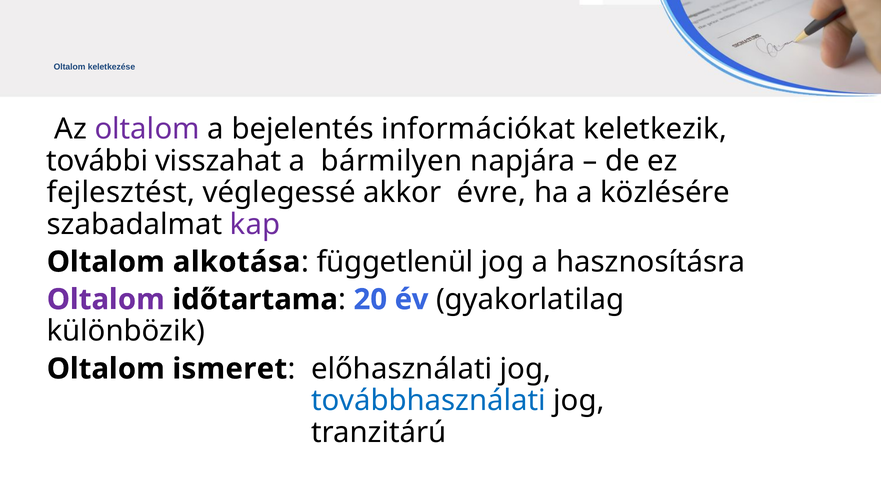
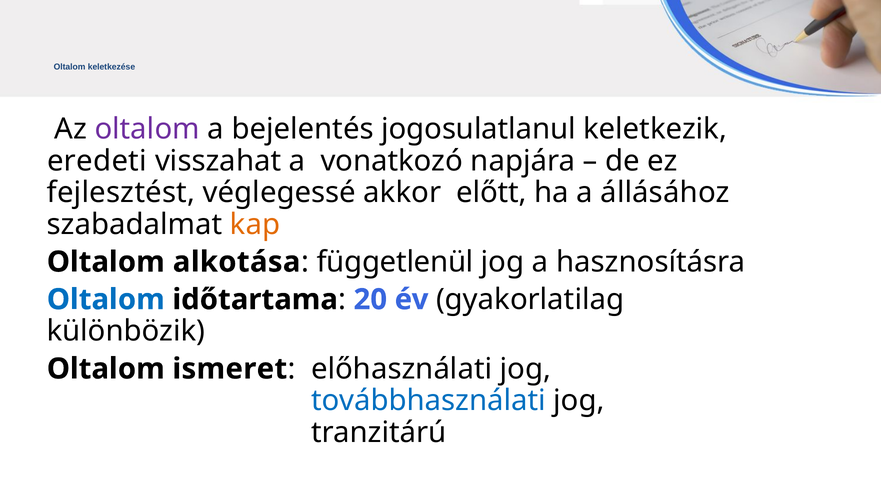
információkat: információkat -> jogosulatlanul
további: további -> eredeti
bármilyen: bármilyen -> vonatkozó
évre: évre -> előtt
közlésére: közlésére -> állásához
kap colour: purple -> orange
Oltalom at (106, 299) colour: purple -> blue
